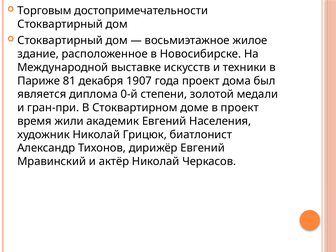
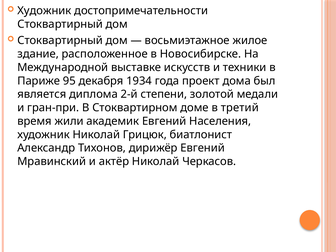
Торговым at (44, 11): Торговым -> Художник
81: 81 -> 95
1907: 1907 -> 1934
0-й: 0-й -> 2-й
в проект: проект -> третий
